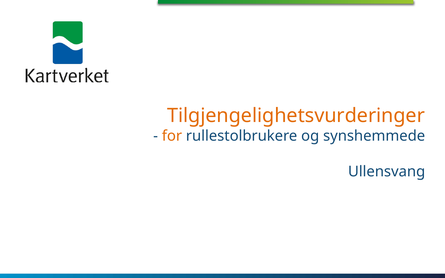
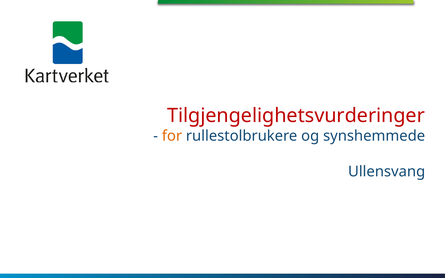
Tilgjengelighetsvurderinger colour: orange -> red
